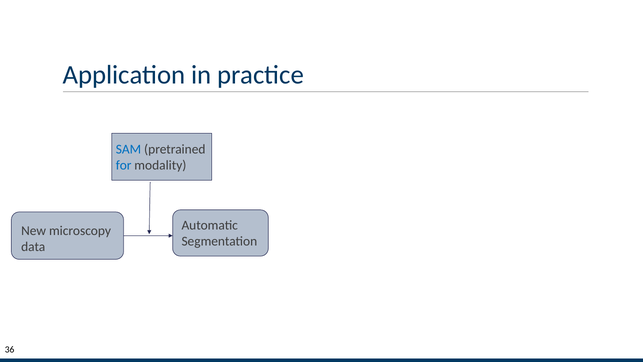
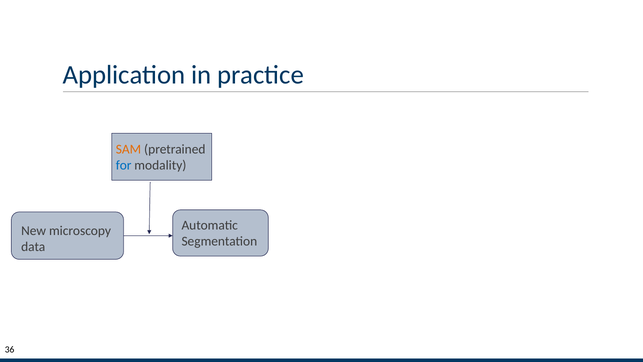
SAM colour: blue -> orange
